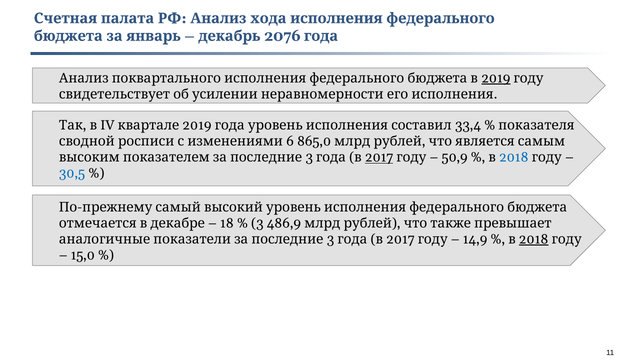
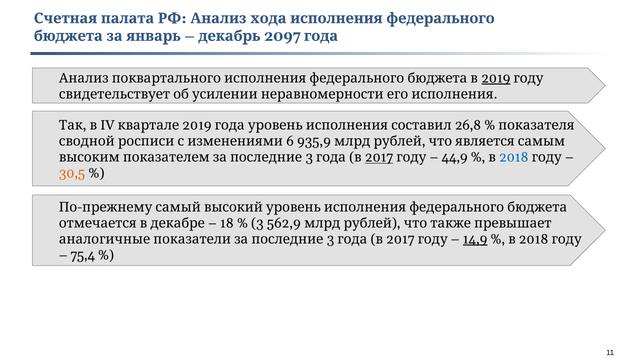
2076: 2076 -> 2097
33,4: 33,4 -> 26,8
865,0: 865,0 -> 935,9
50,9: 50,9 -> 44,9
30,5 colour: blue -> orange
486,9: 486,9 -> 562,9
14,9 underline: none -> present
2018 at (534, 239) underline: present -> none
15,0: 15,0 -> 75,4
